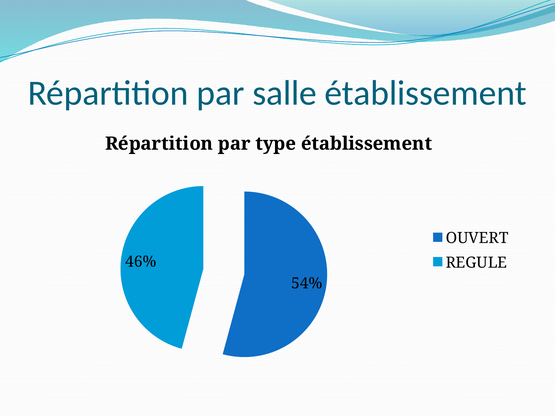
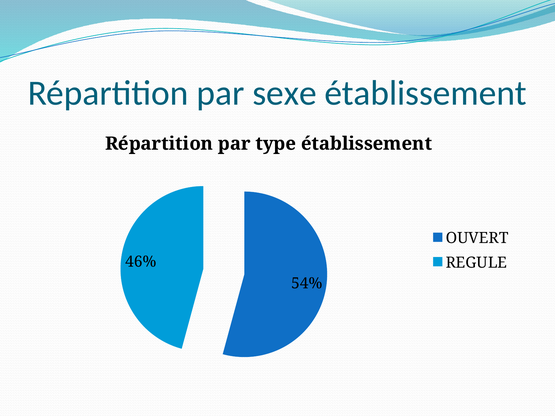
salle: salle -> sexe
